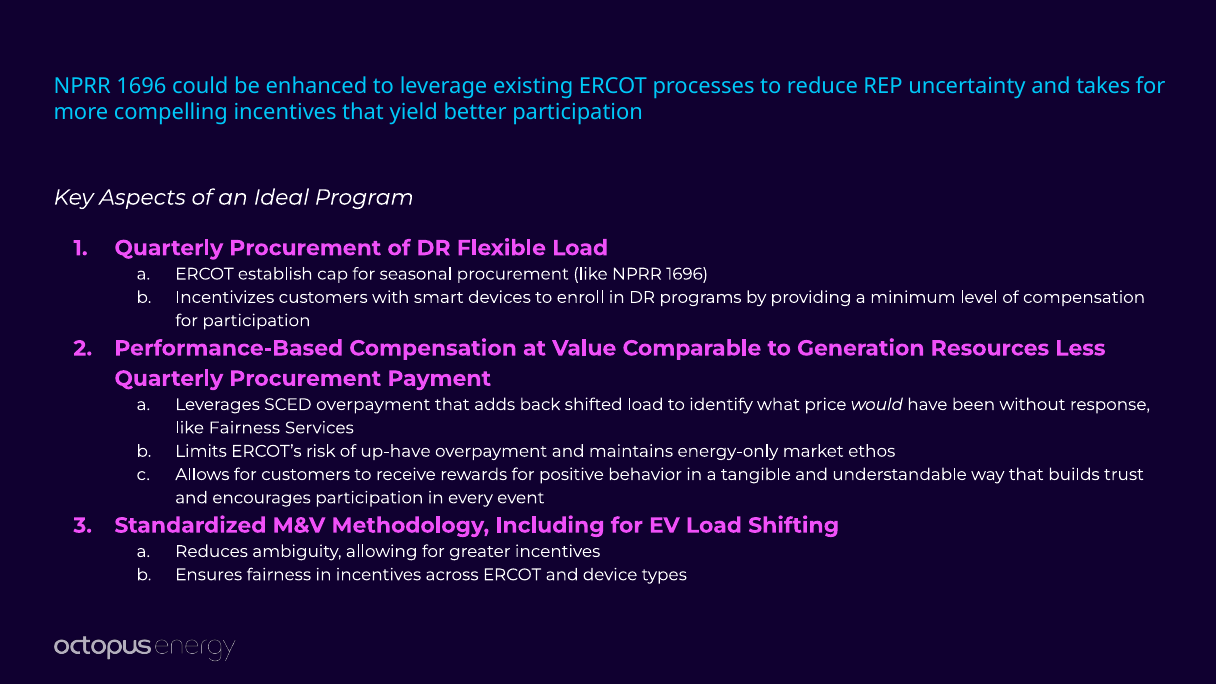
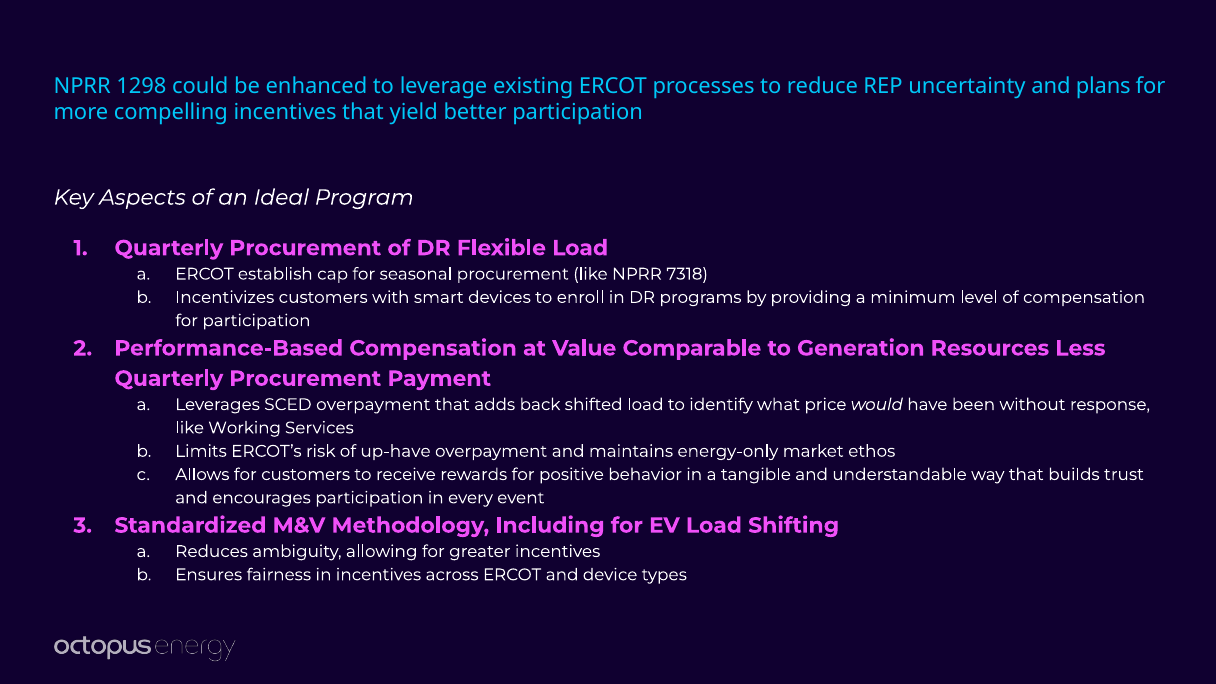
1696 at (141, 86): 1696 -> 1298
takes: takes -> plans
like NPRR 1696: 1696 -> 7318
like Fairness: Fairness -> Working
